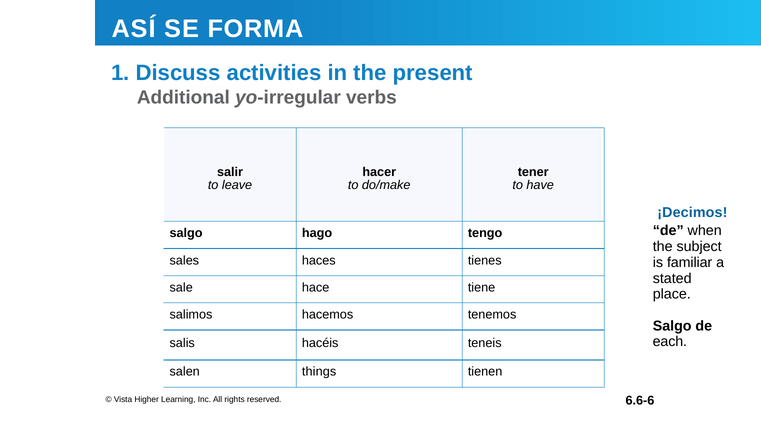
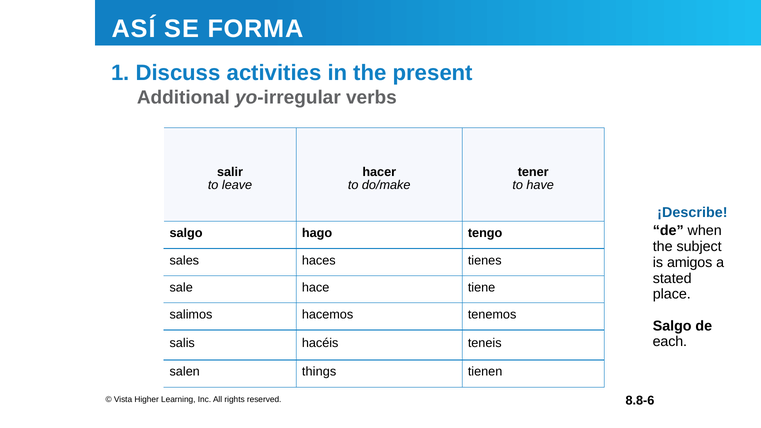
¡Decimos: ¡Decimos -> ¡Describe
familiar: familiar -> amigos
6.6-6: 6.6-6 -> 8.8-6
